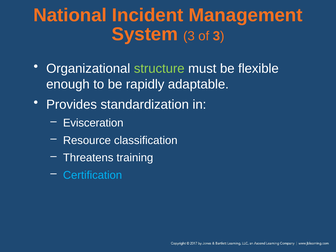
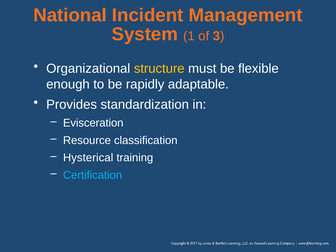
System 3: 3 -> 1
structure colour: light green -> yellow
Threatens: Threatens -> Hysterical
